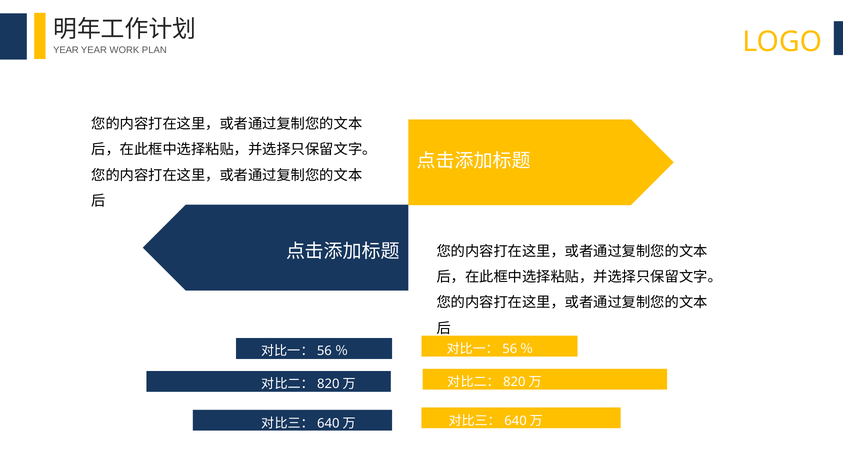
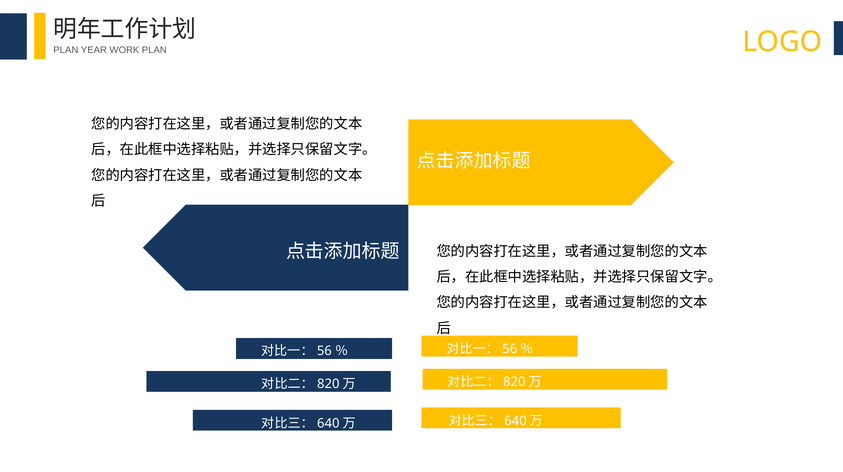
YEAR at (66, 50): YEAR -> PLAN
